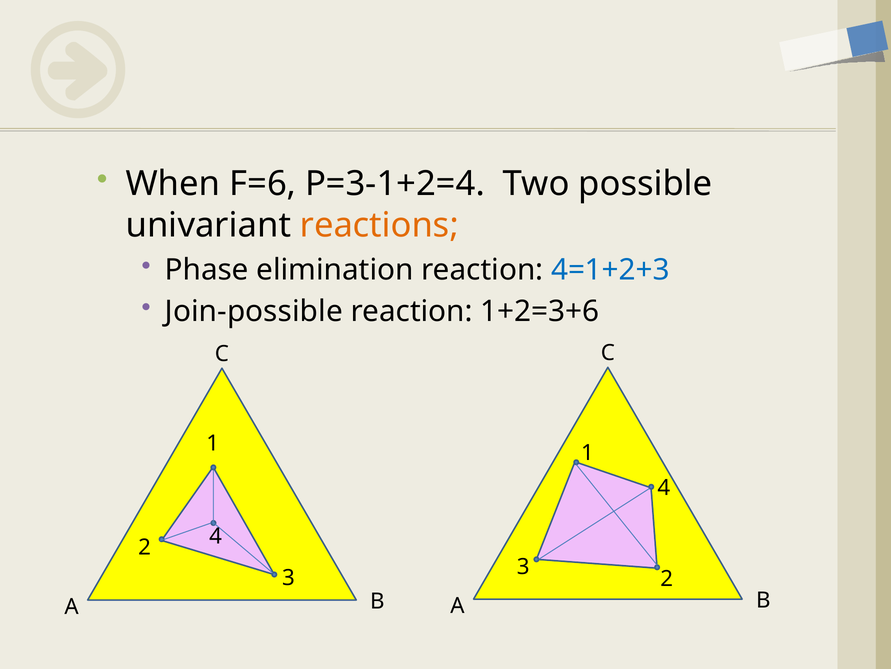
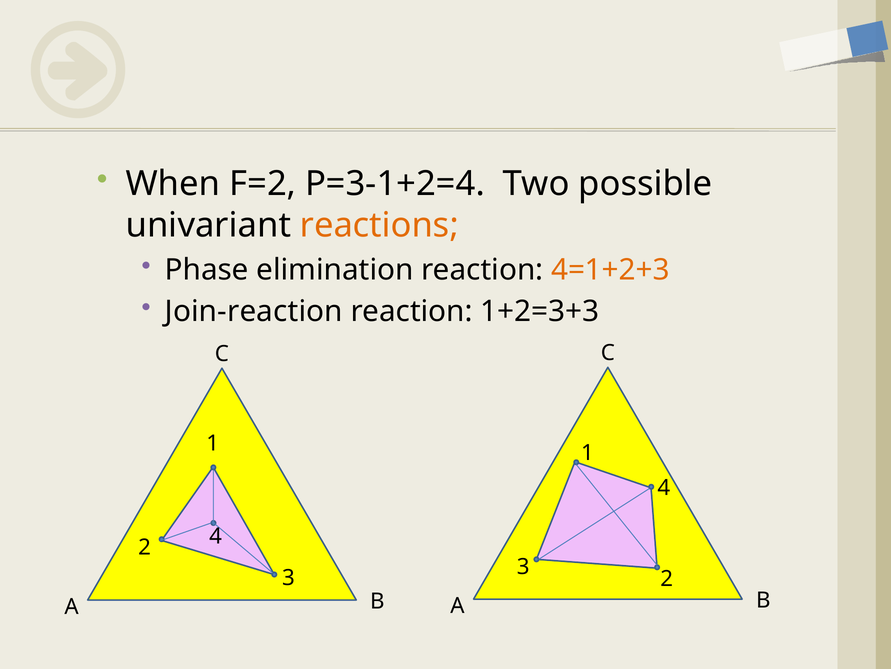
F=6: F=6 -> F=2
4=1+2+3 colour: blue -> orange
Join-possible: Join-possible -> Join-reaction
1+2=3+6: 1+2=3+6 -> 1+2=3+3
